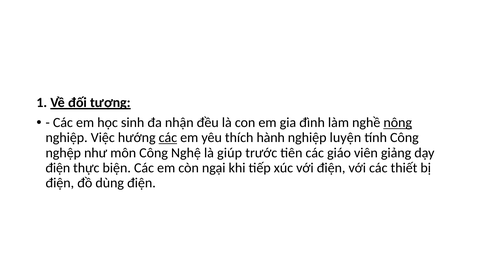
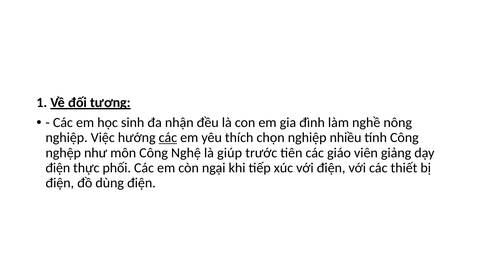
nông underline: present -> none
hành: hành -> chọn
luyện: luyện -> nhiều
biện: biện -> phối
